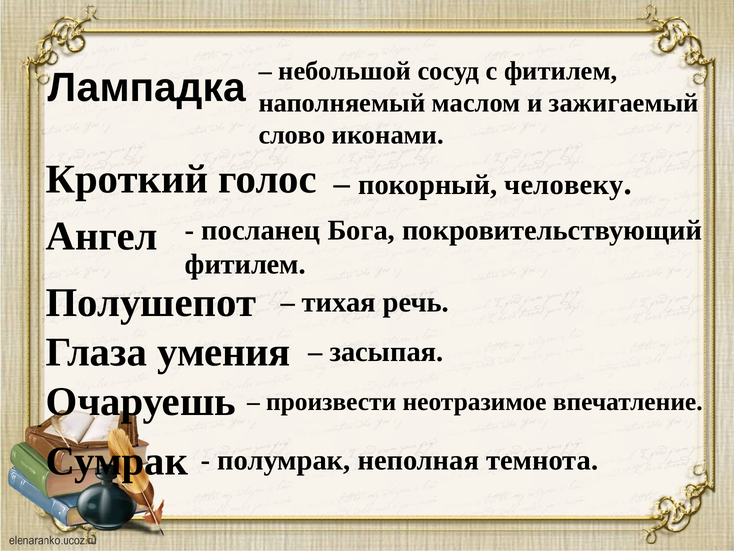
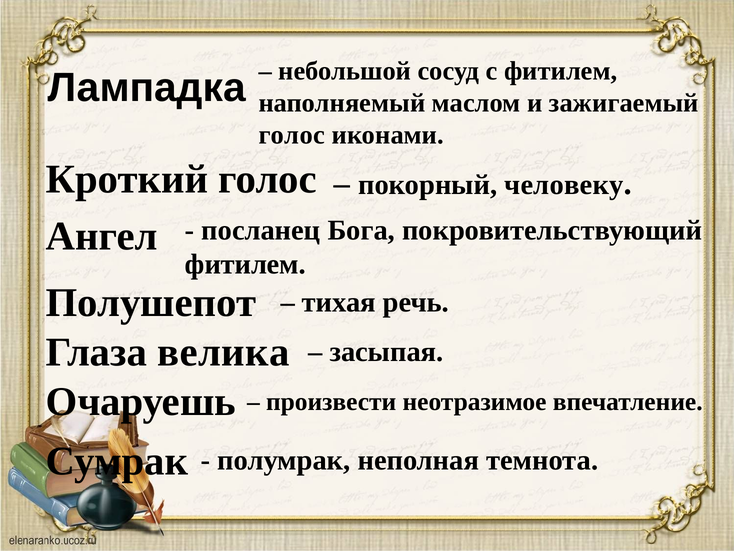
слово at (292, 135): слово -> голос
умения: умения -> велика
